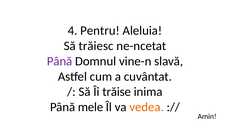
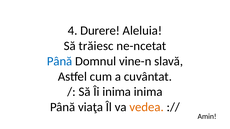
Pentru: Pentru -> Durere
Până at (60, 61) colour: purple -> blue
Îi trăise: trăise -> inima
mele: mele -> viaţa
